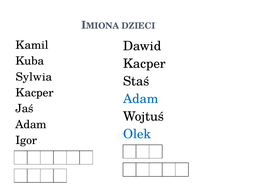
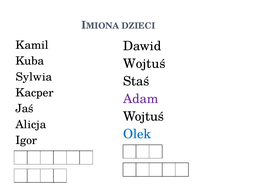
Kacper at (144, 64): Kacper -> Wojtuś
Adam at (141, 99) colour: blue -> purple
Adam at (31, 125): Adam -> Alicja
